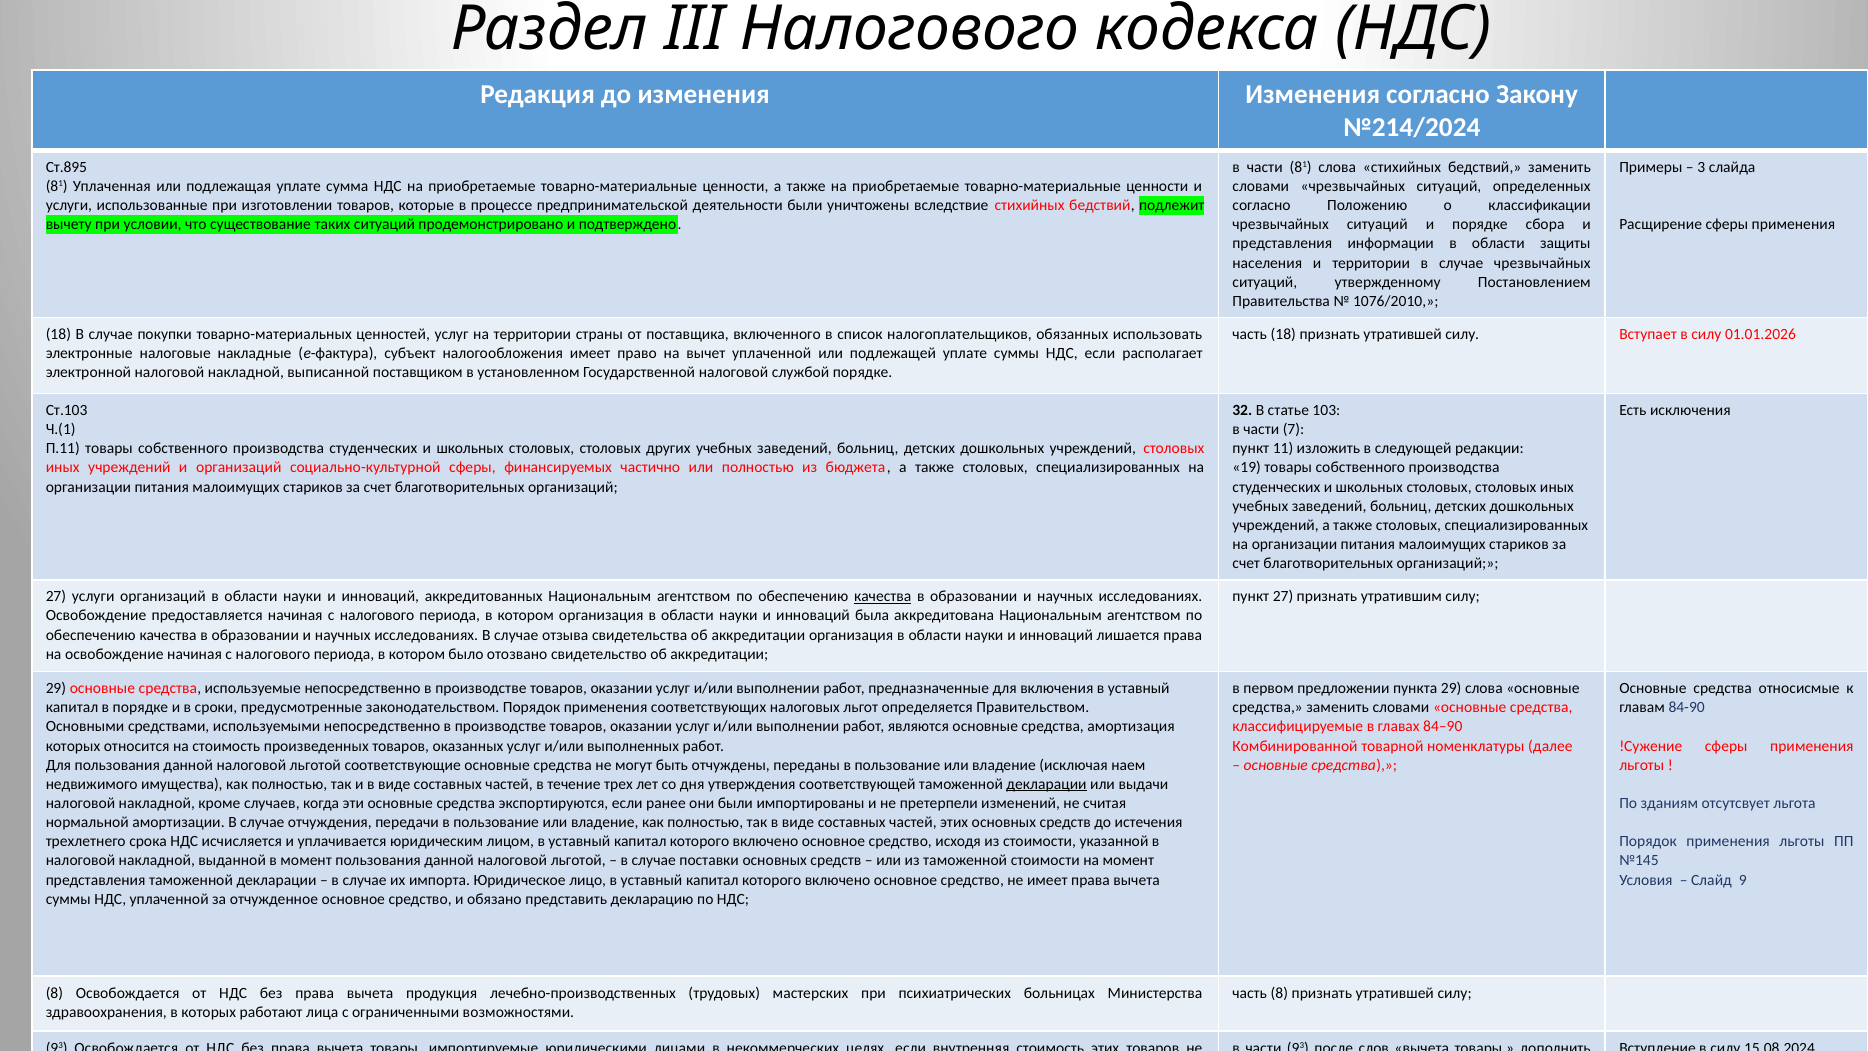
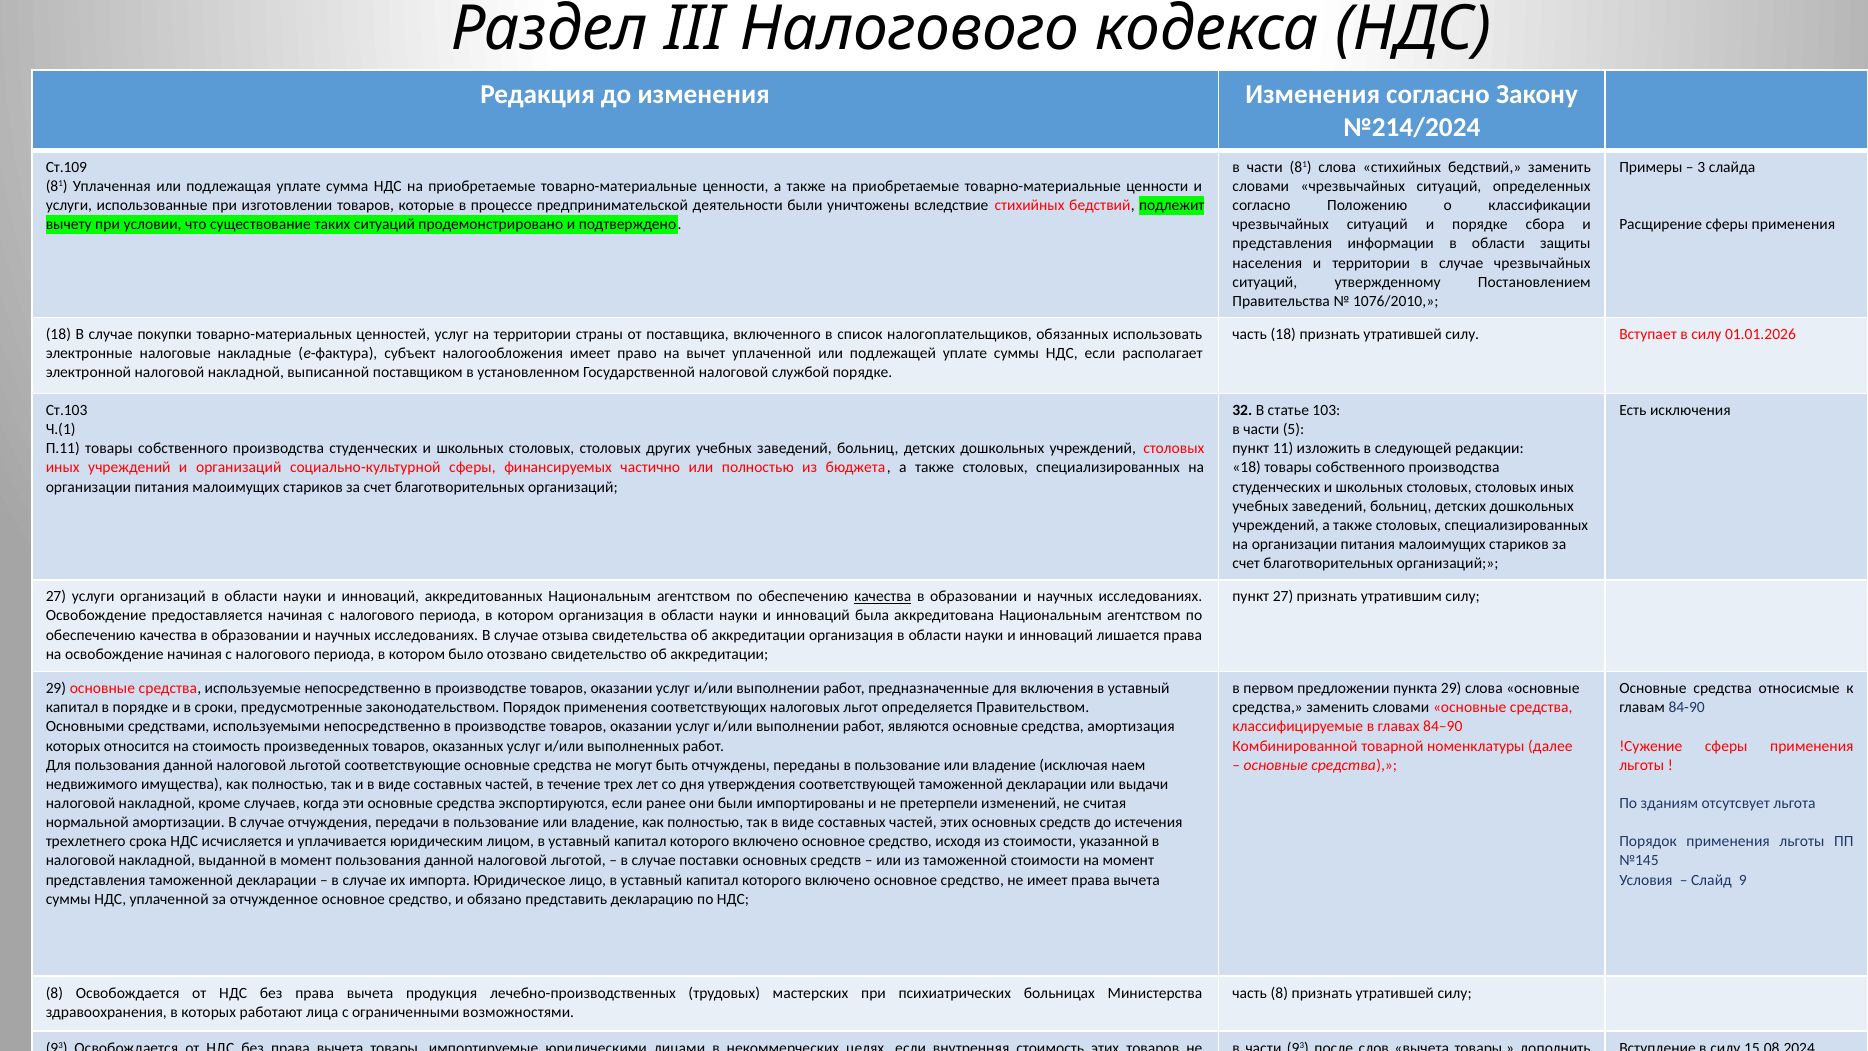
Ст.895: Ст.895 -> Ст.109
7: 7 -> 5
19 at (1247, 468): 19 -> 18
декларации at (1047, 784) underline: present -> none
